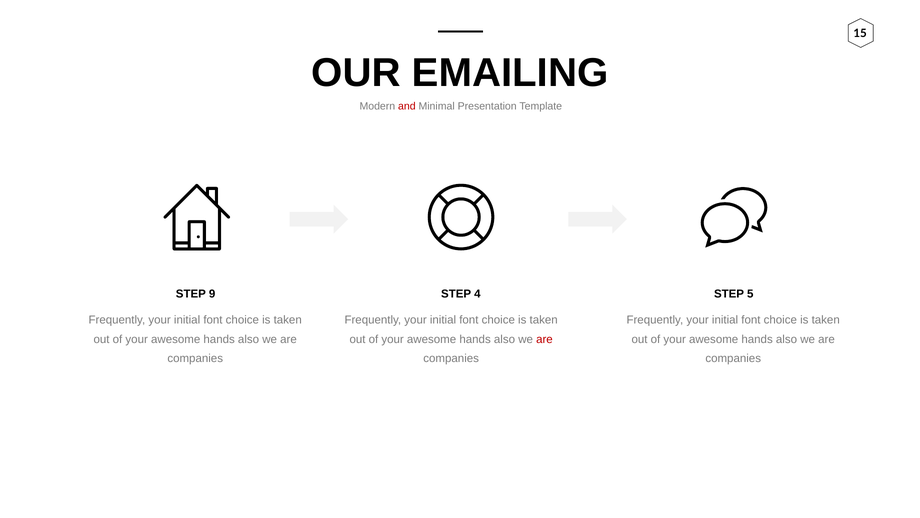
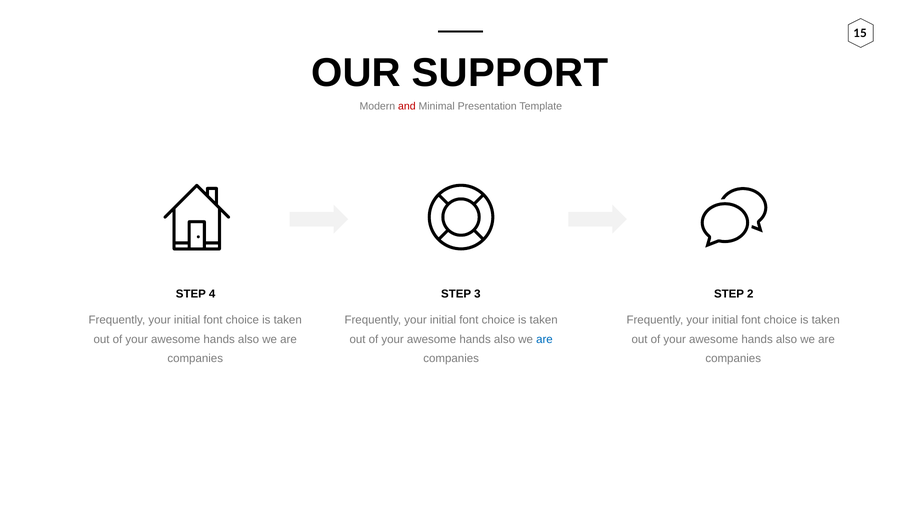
EMAILING: EMAILING -> SUPPORT
9: 9 -> 4
4: 4 -> 3
5: 5 -> 2
are at (544, 339) colour: red -> blue
